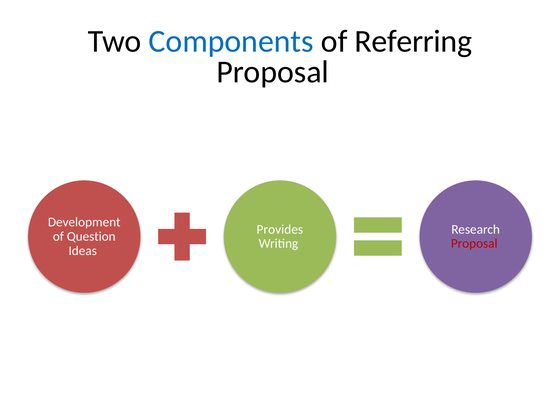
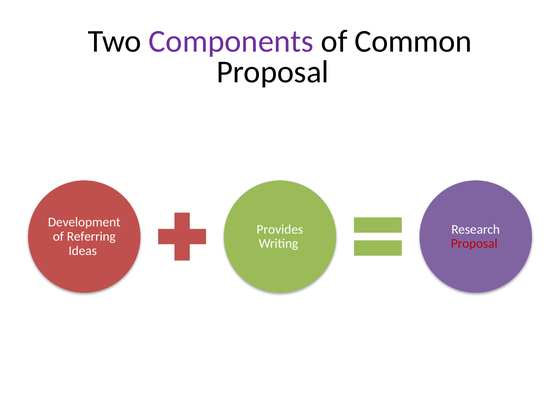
Components colour: blue -> purple
Referring: Referring -> Common
Question: Question -> Referring
